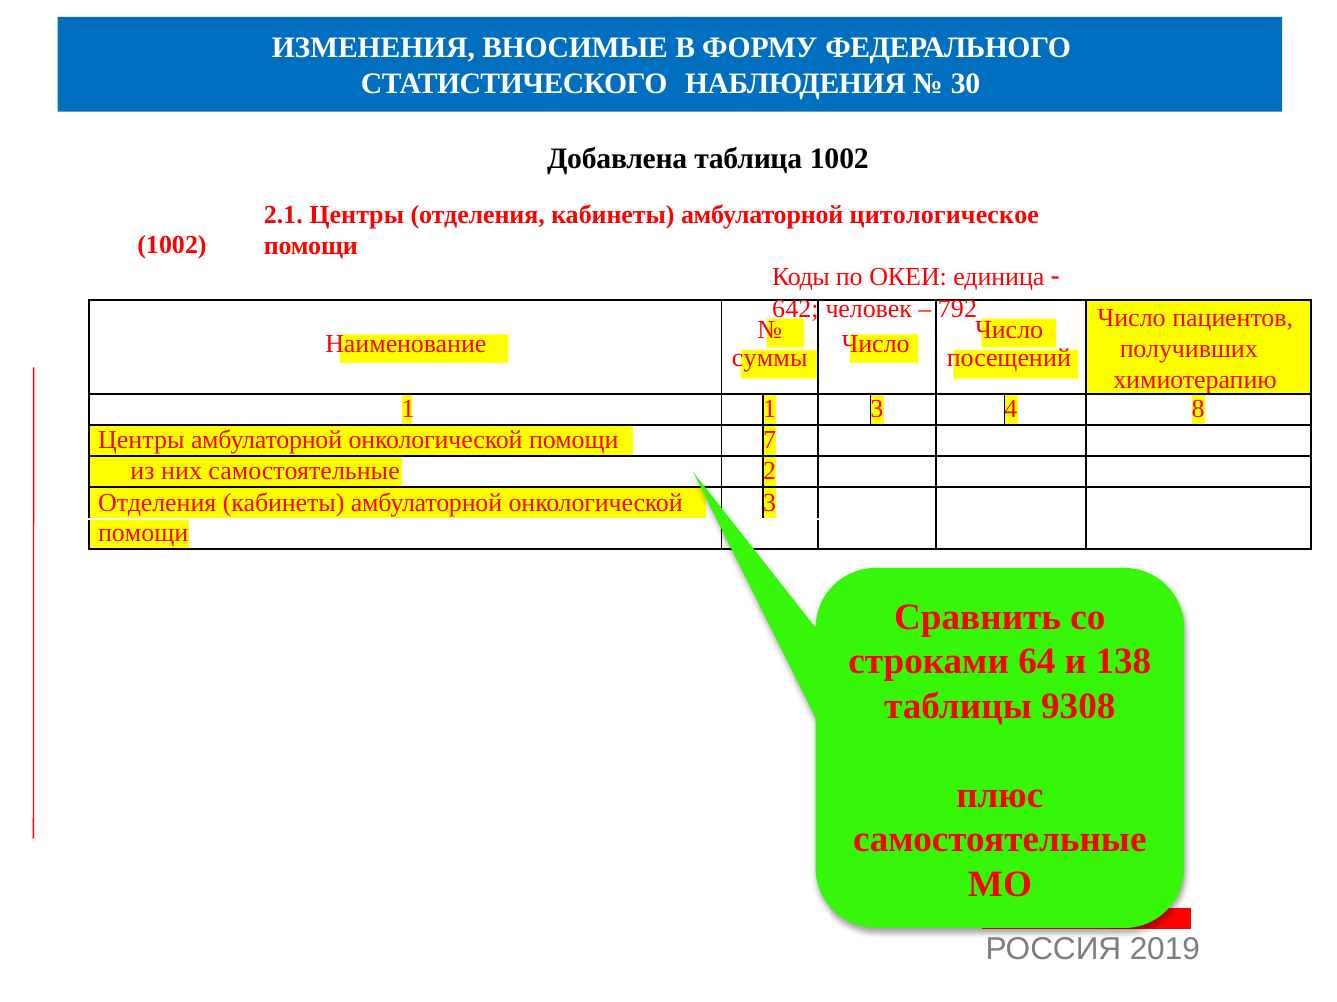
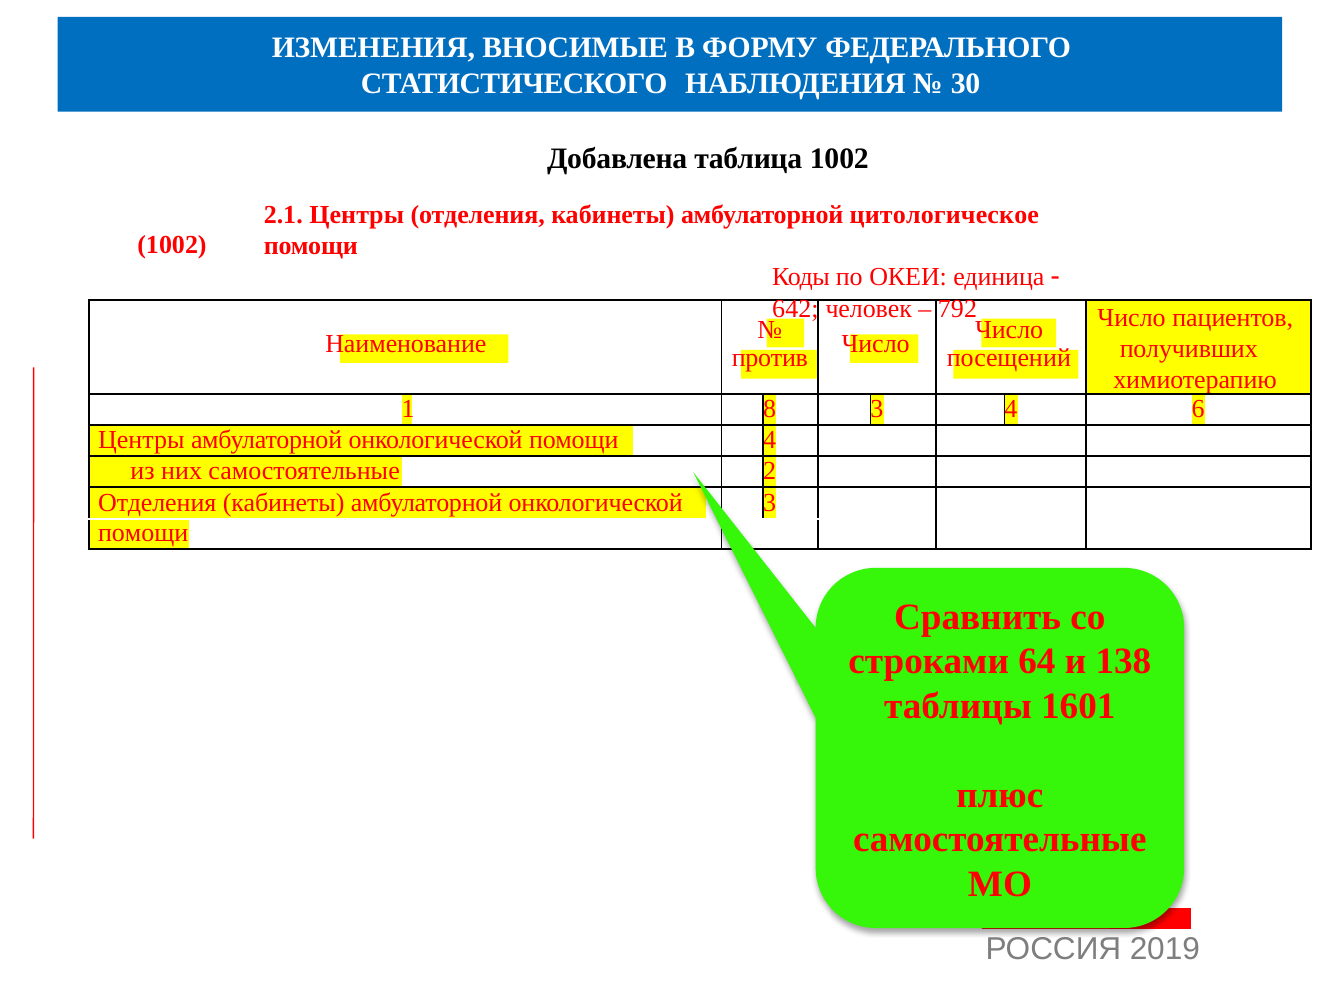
суммы: суммы -> против
1 1: 1 -> 8
8: 8 -> 6
помощи 7: 7 -> 4
9308: 9308 -> 1601
